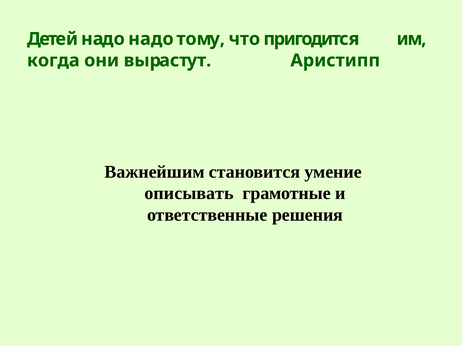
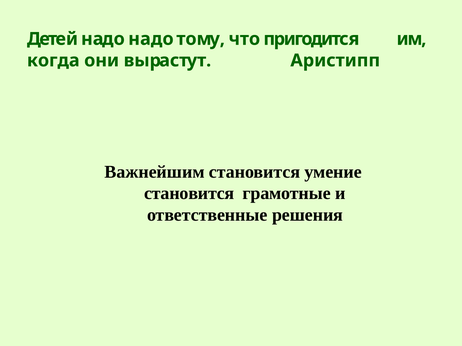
описывать at (189, 194): описывать -> становится
